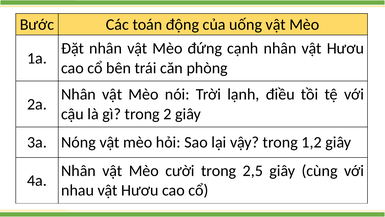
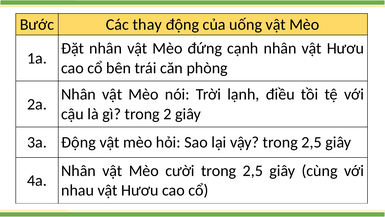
toán: toán -> thay
3a Nóng: Nóng -> Động
vậy trong 1,2: 1,2 -> 2,5
